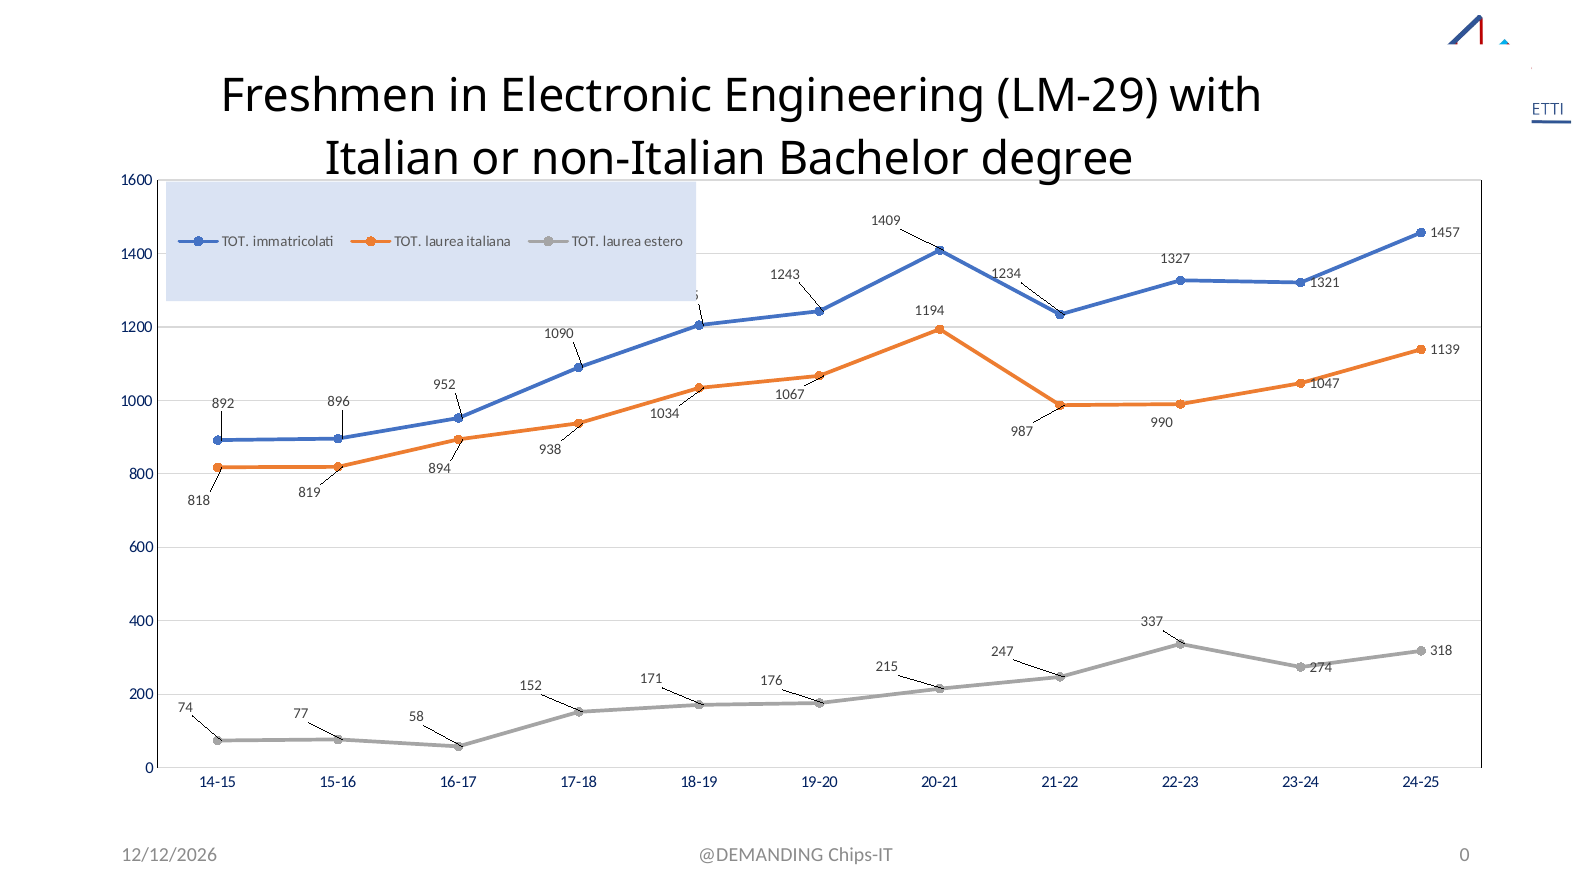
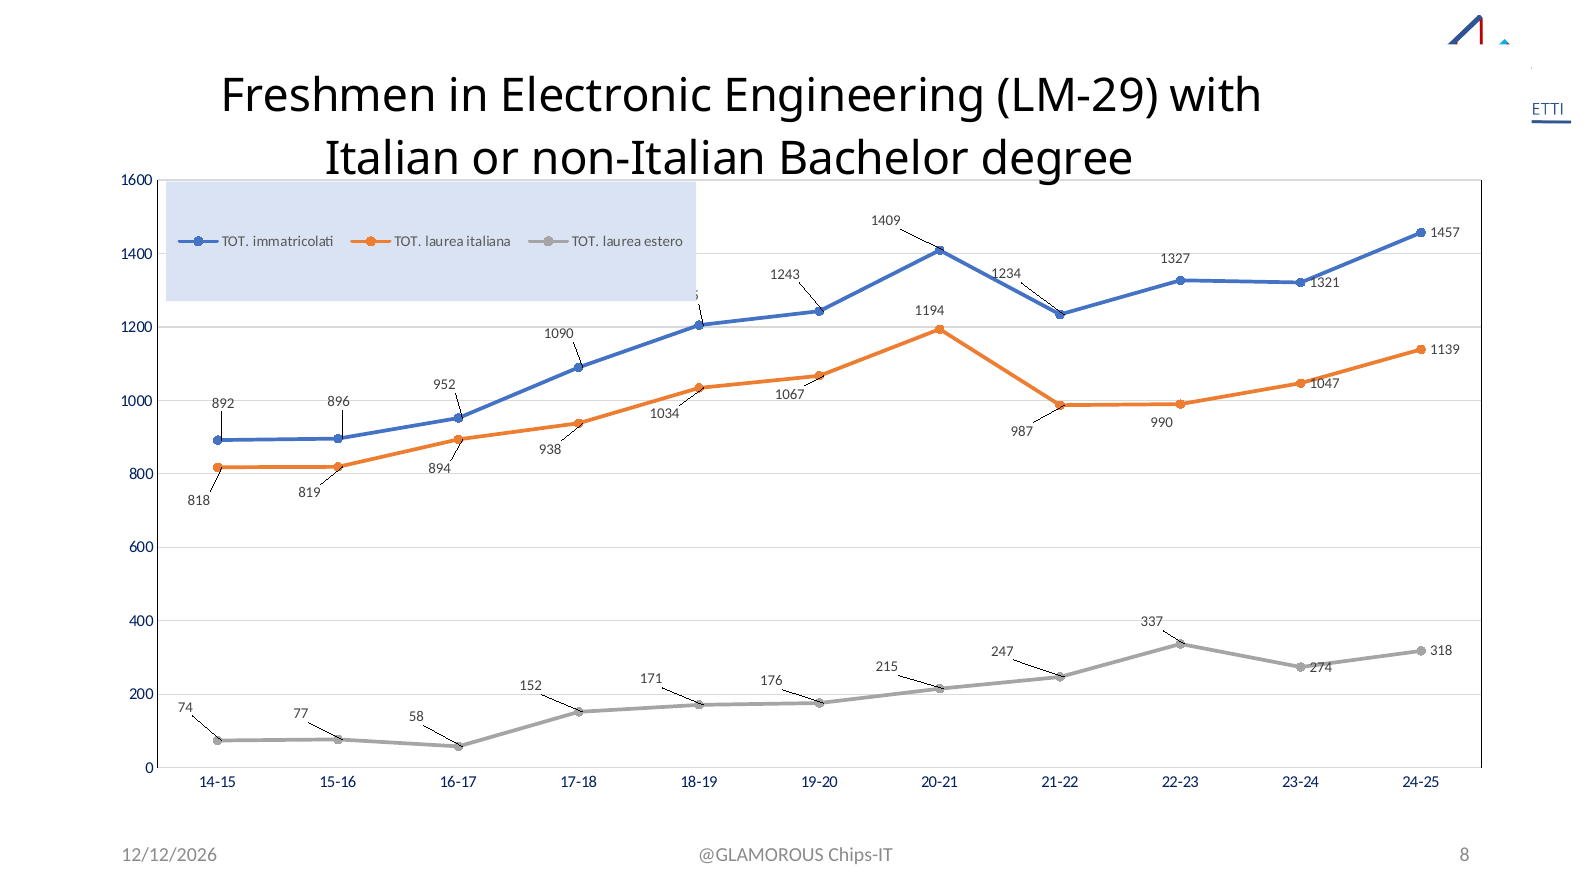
@DEMANDING: @DEMANDING -> @GLAMOROUS
Chips-IT 0: 0 -> 8
